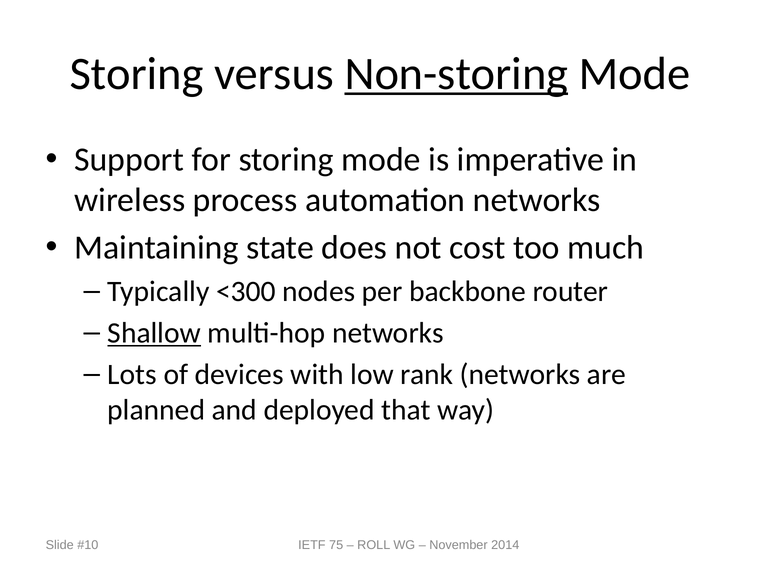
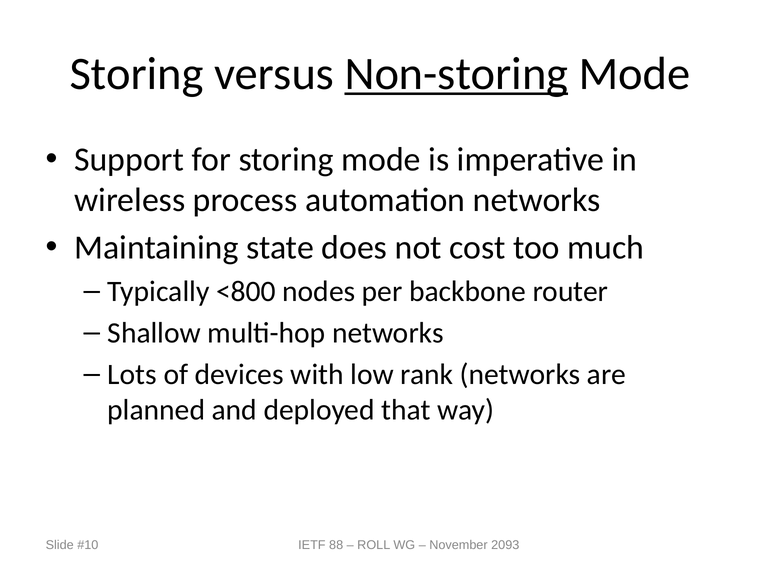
<300: <300 -> <800
Shallow underline: present -> none
75: 75 -> 88
2014: 2014 -> 2093
